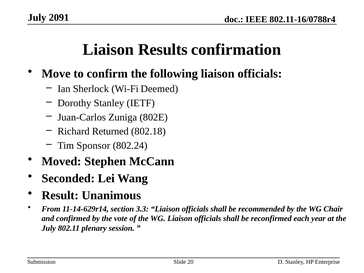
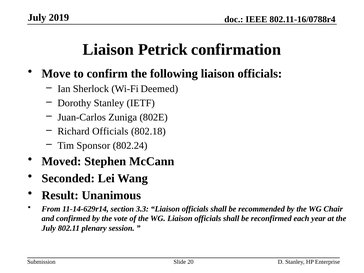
2091: 2091 -> 2019
Results: Results -> Petrick
Richard Returned: Returned -> Officials
